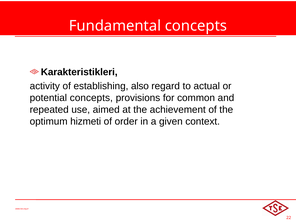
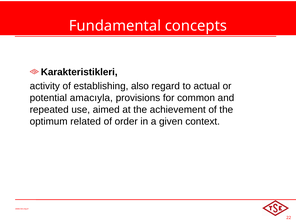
potential concepts: concepts -> amacıyla
hizmeti: hizmeti -> related
